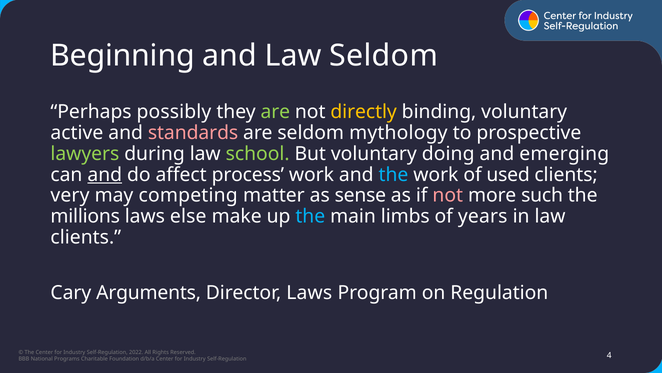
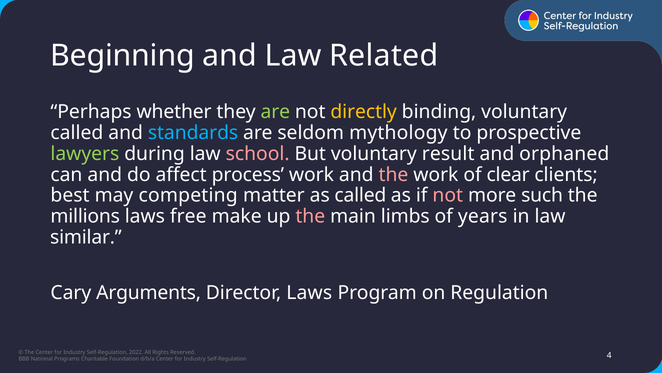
Law Seldom: Seldom -> Related
possibly: possibly -> whether
active at (77, 133): active -> called
standards colour: pink -> light blue
school colour: light green -> pink
doing: doing -> result
emerging: emerging -> orphaned
and at (105, 174) underline: present -> none
the at (393, 174) colour: light blue -> pink
used: used -> clear
very: very -> best
as sense: sense -> called
else: else -> free
the at (310, 216) colour: light blue -> pink
clients at (86, 237): clients -> similar
